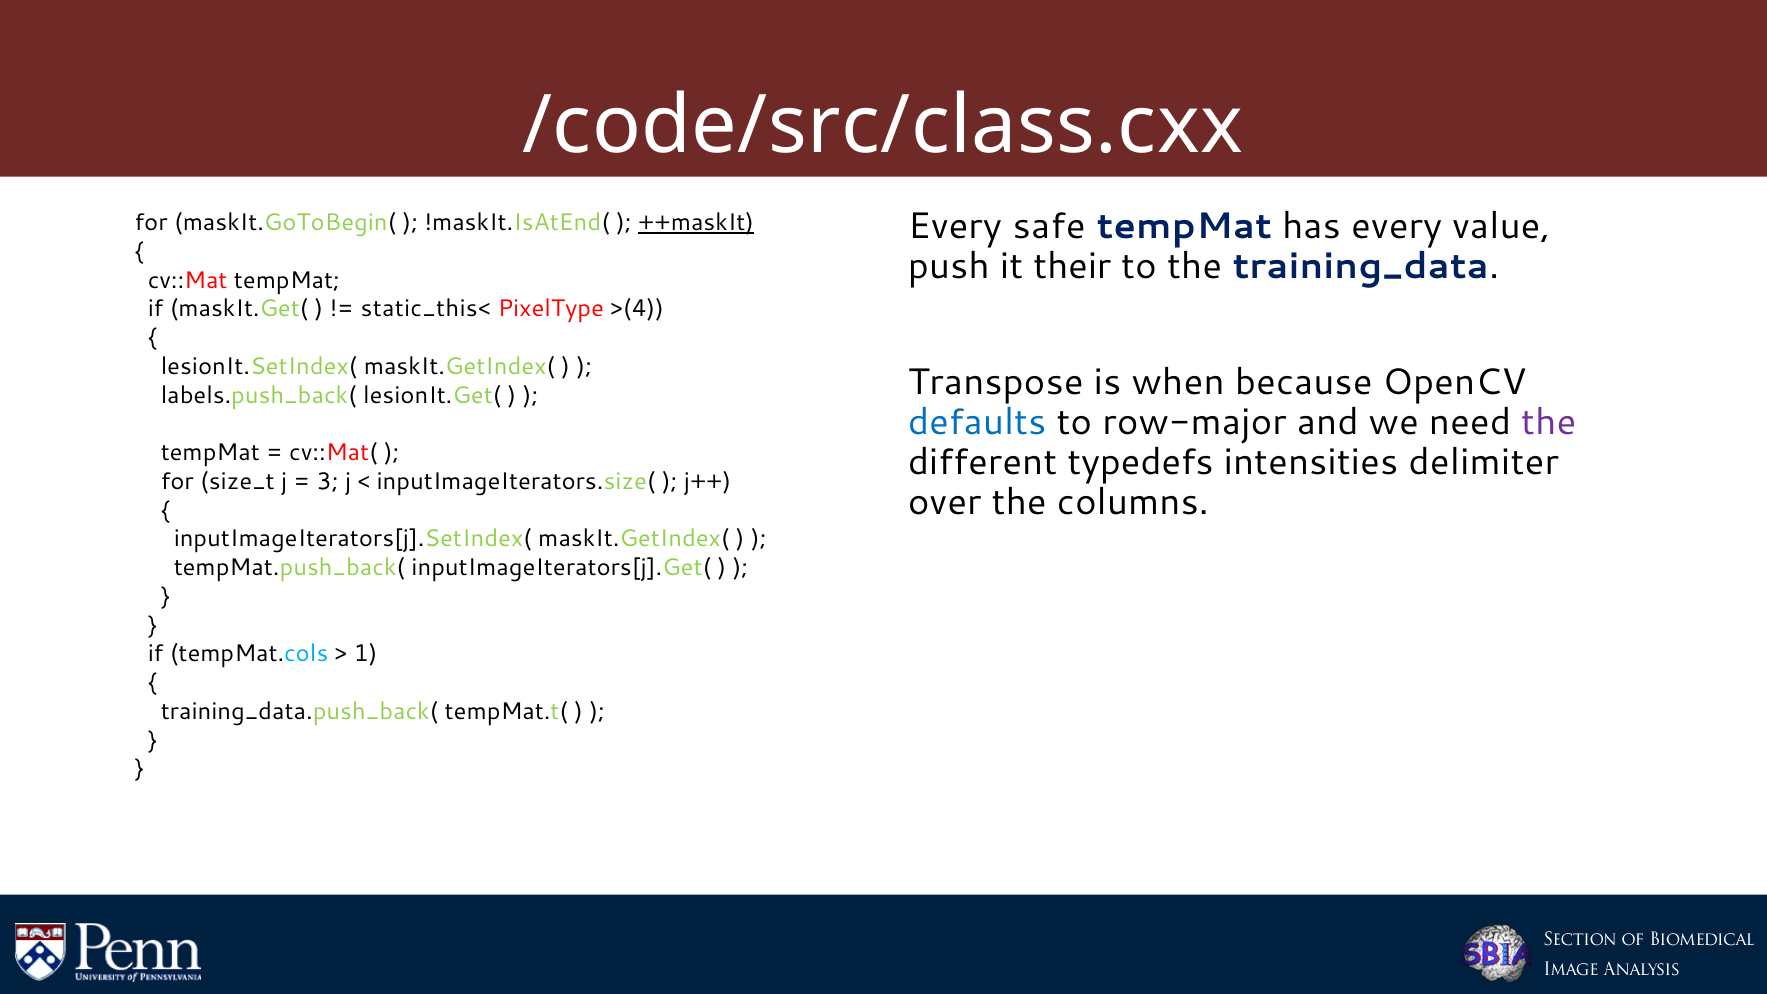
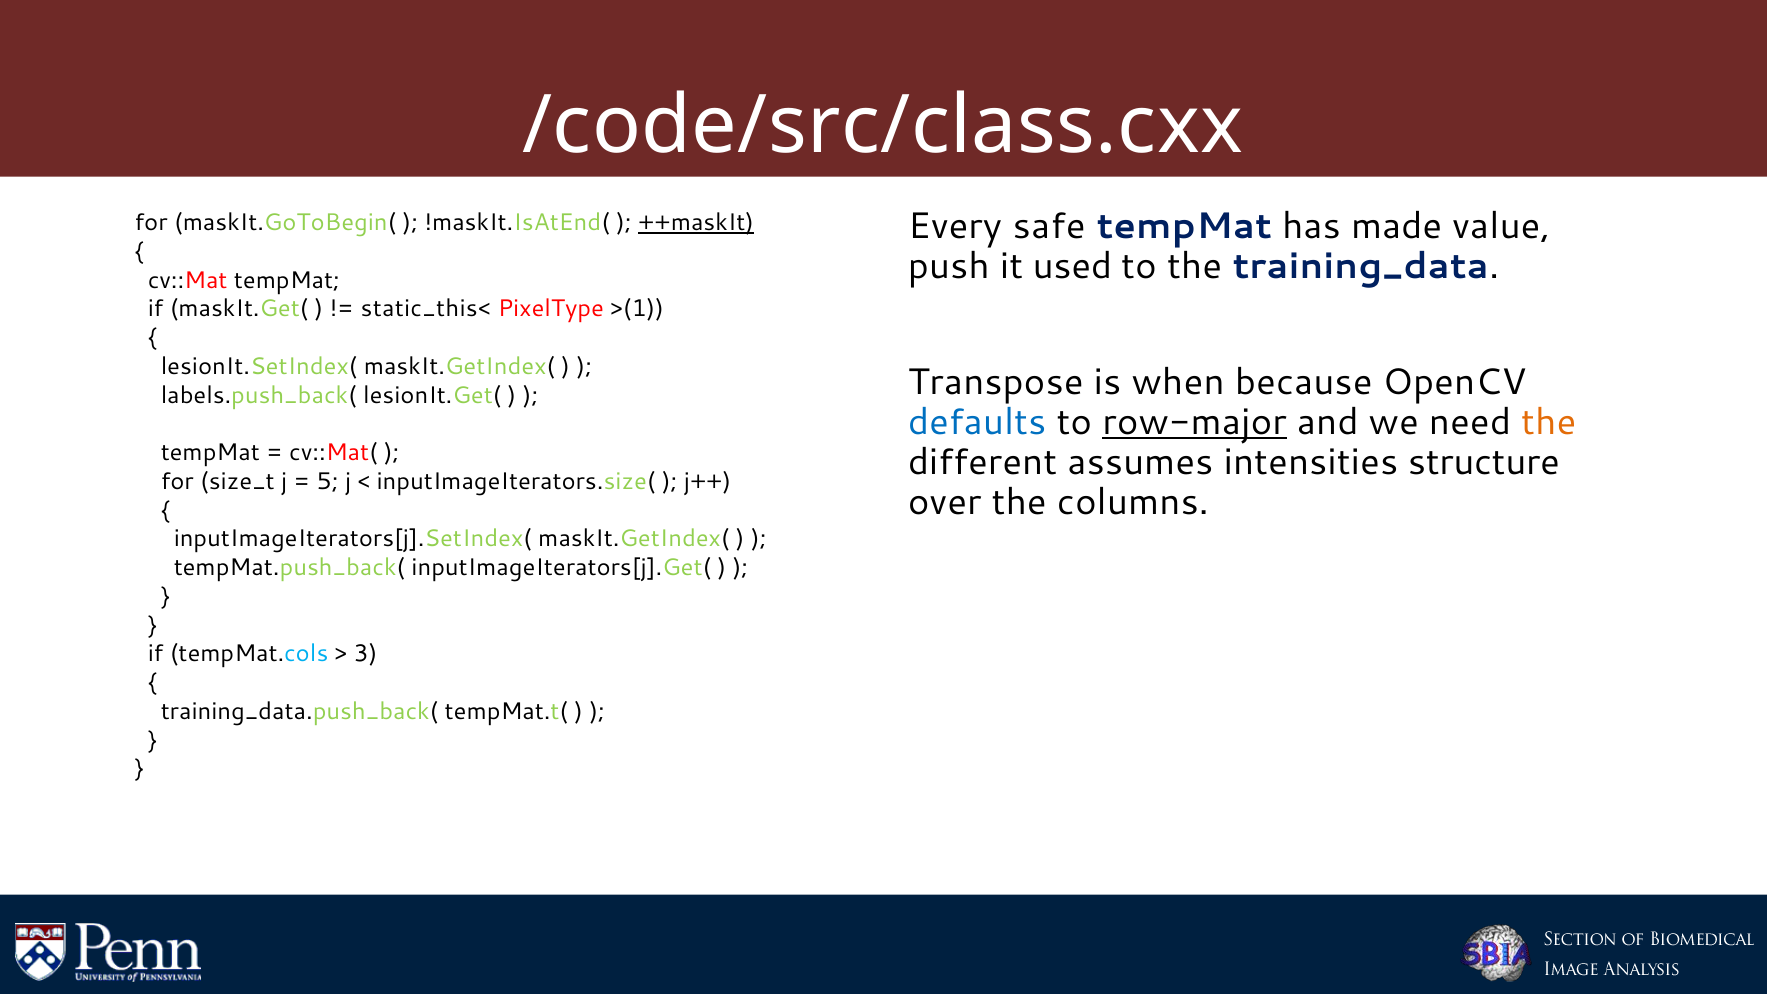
has every: every -> made
their: their -> used
>(4: >(4 -> >(1
row-major underline: none -> present
the at (1549, 422) colour: purple -> orange
typedefs: typedefs -> assumes
delimiter: delimiter -> structure
3: 3 -> 5
1: 1 -> 3
